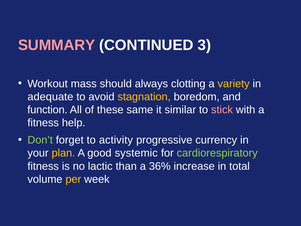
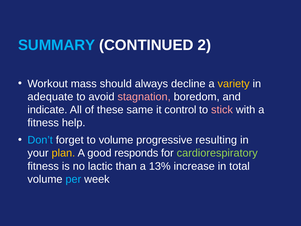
SUMMARY colour: pink -> light blue
3: 3 -> 2
clotting: clotting -> decline
stagnation colour: yellow -> pink
function: function -> indicate
similar: similar -> control
Don’t colour: light green -> light blue
to activity: activity -> volume
currency: currency -> resulting
systemic: systemic -> responds
36%: 36% -> 13%
per colour: yellow -> light blue
